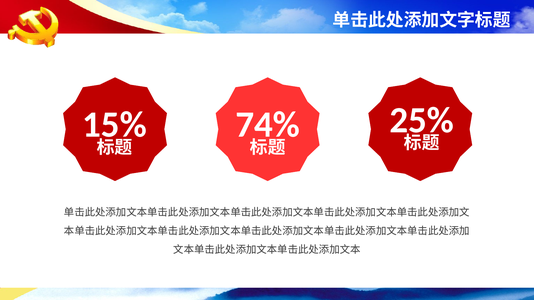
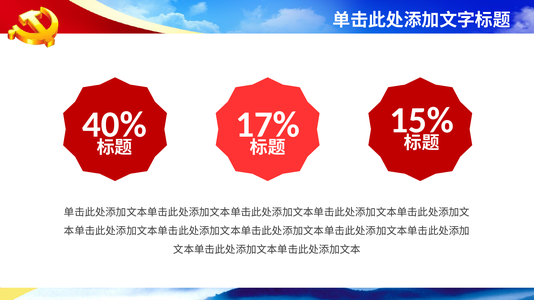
25%: 25% -> 15%
15%: 15% -> 40%
74%: 74% -> 17%
